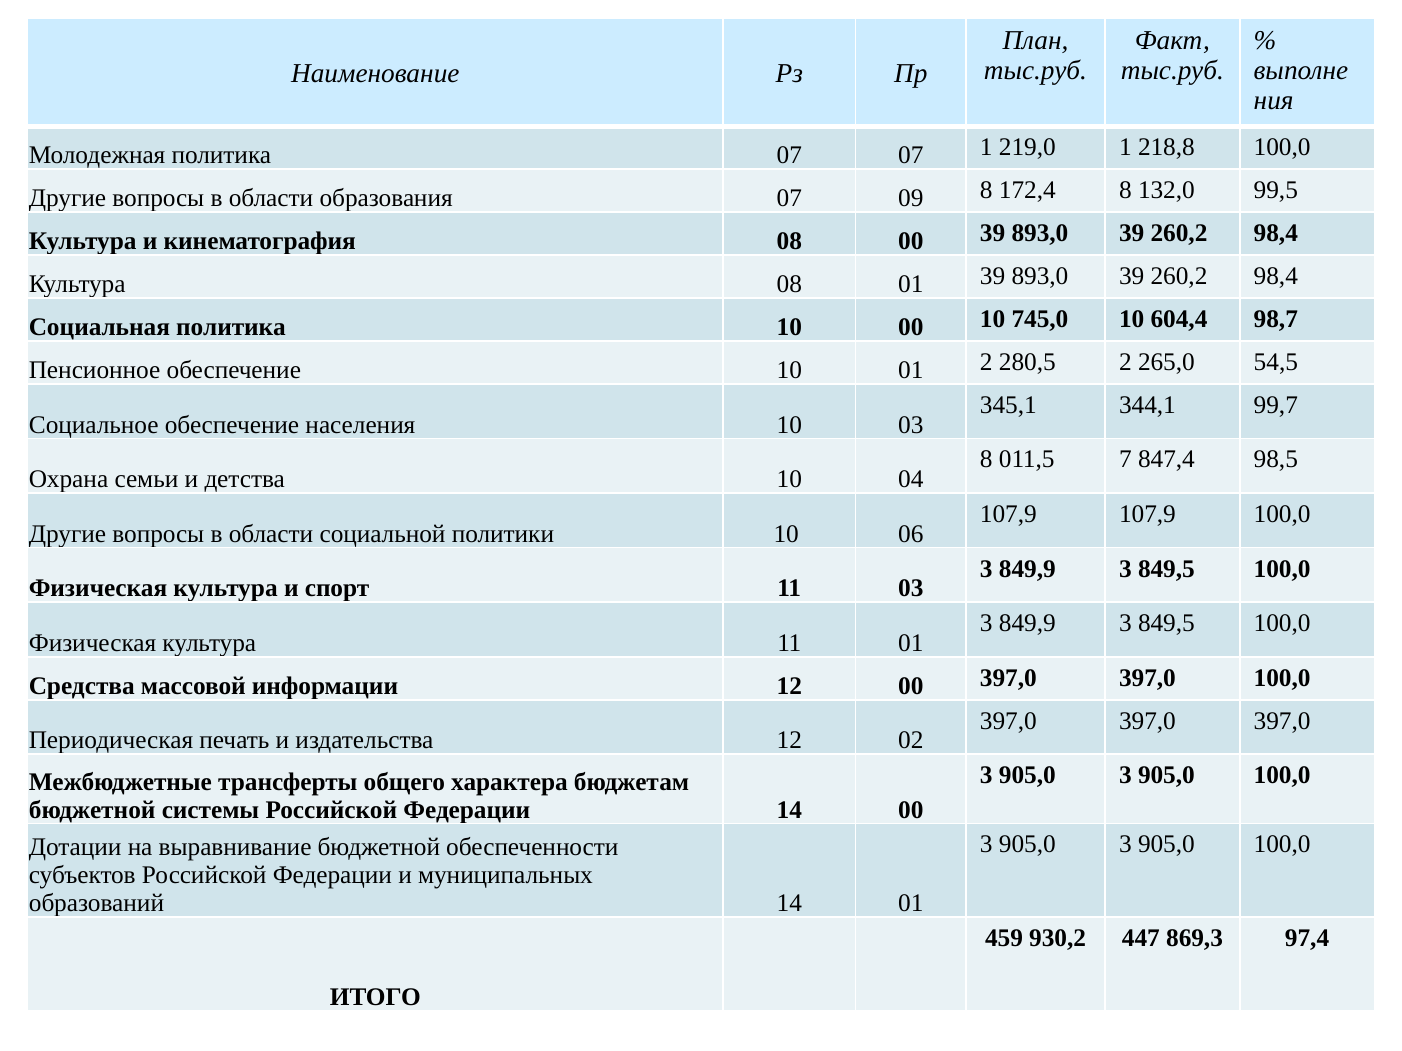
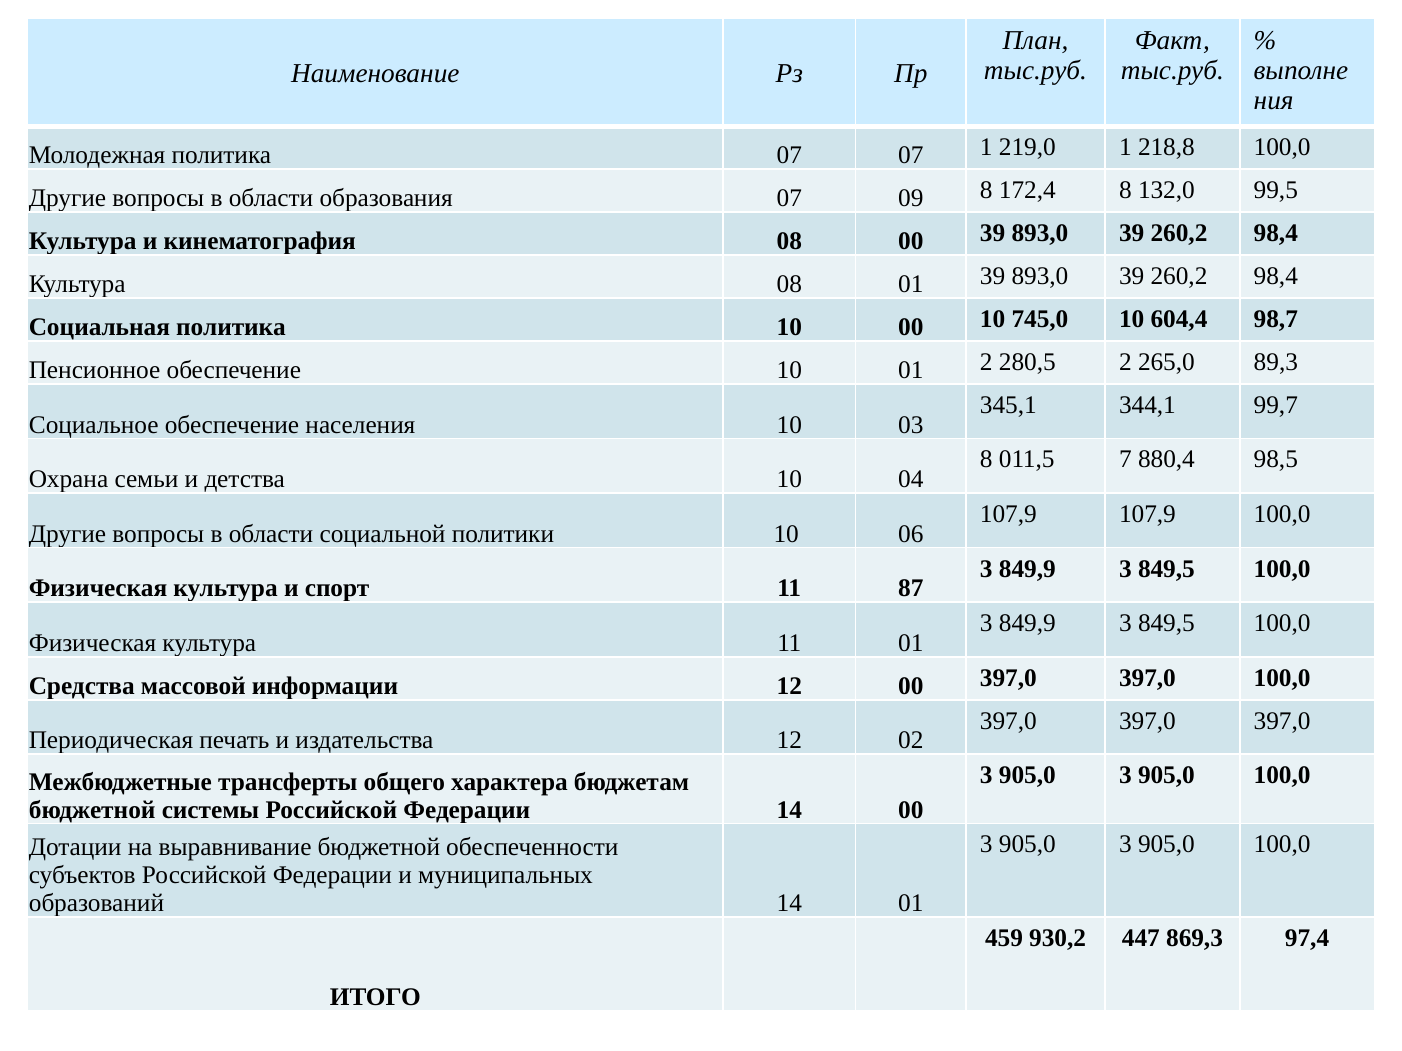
54,5: 54,5 -> 89,3
847,4: 847,4 -> 880,4
11 03: 03 -> 87
